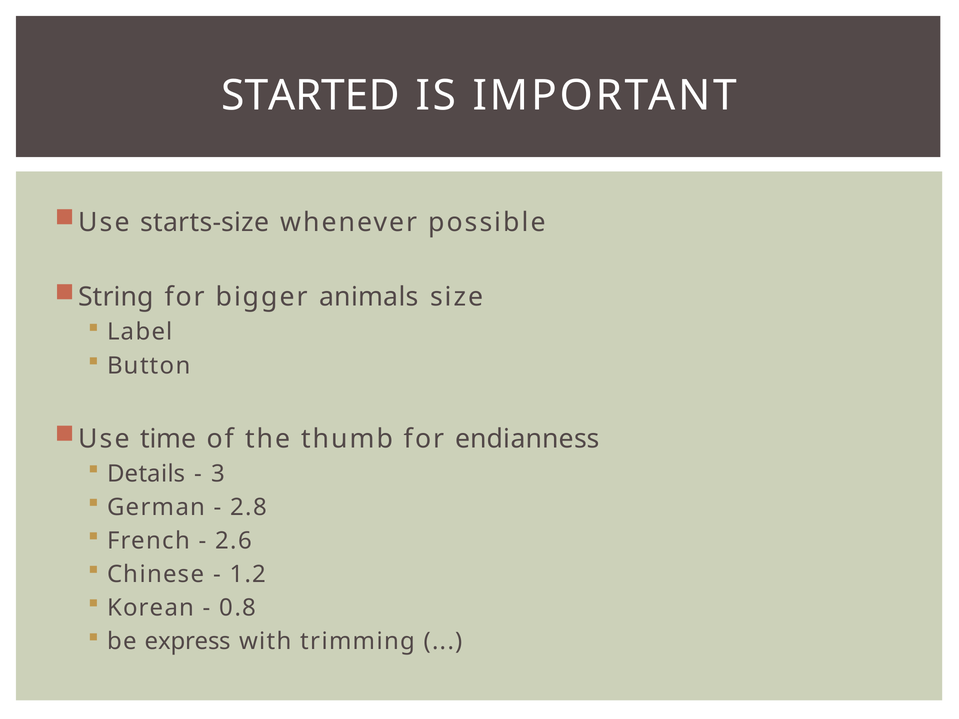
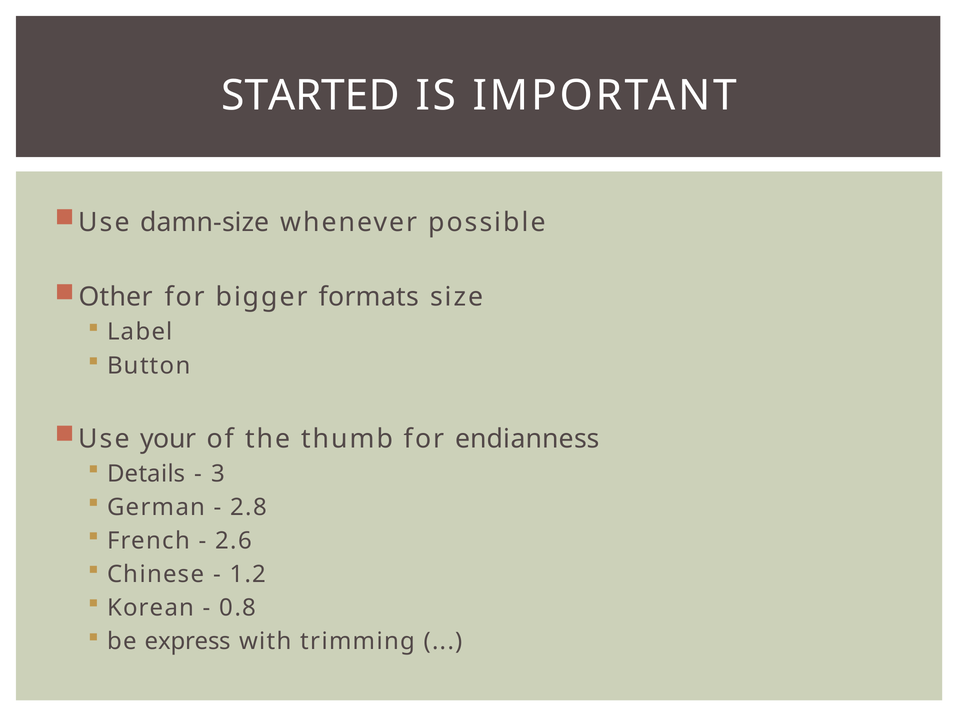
starts-size: starts-size -> damn-size
String: String -> Other
animals: animals -> formats
time: time -> your
